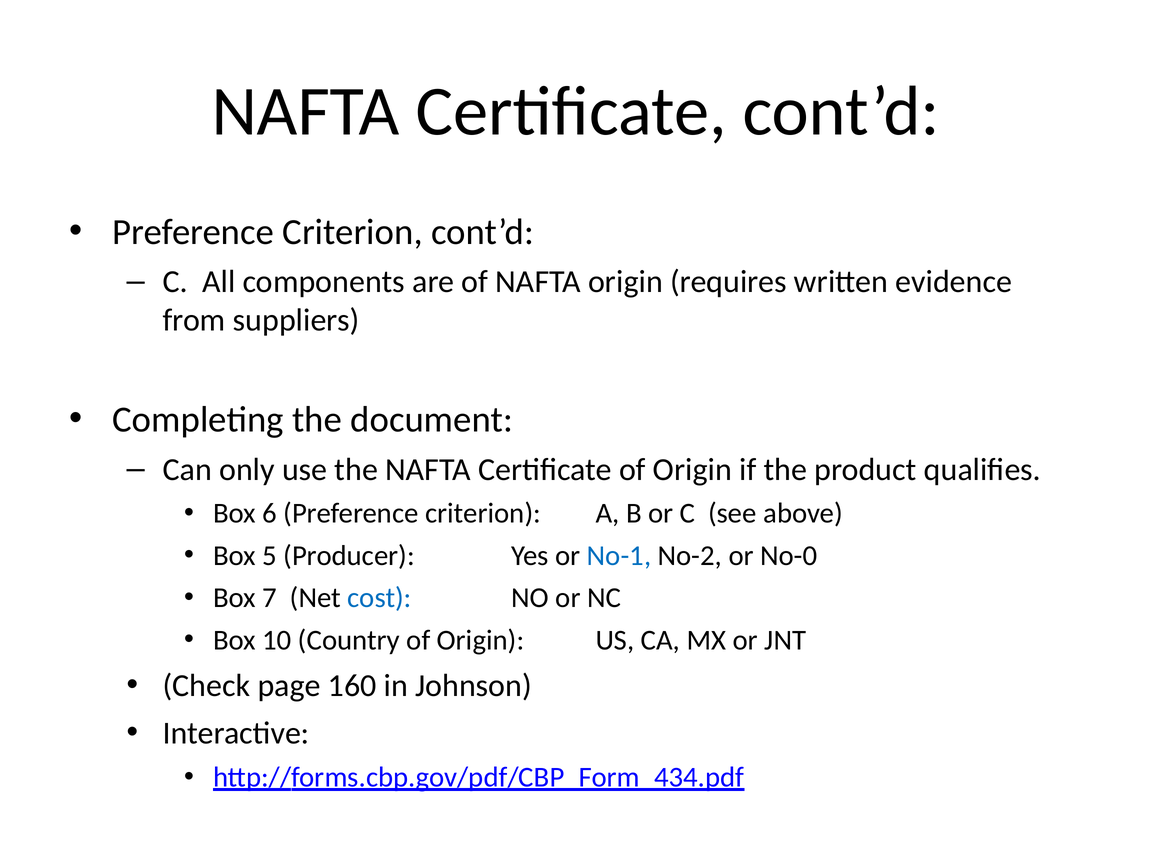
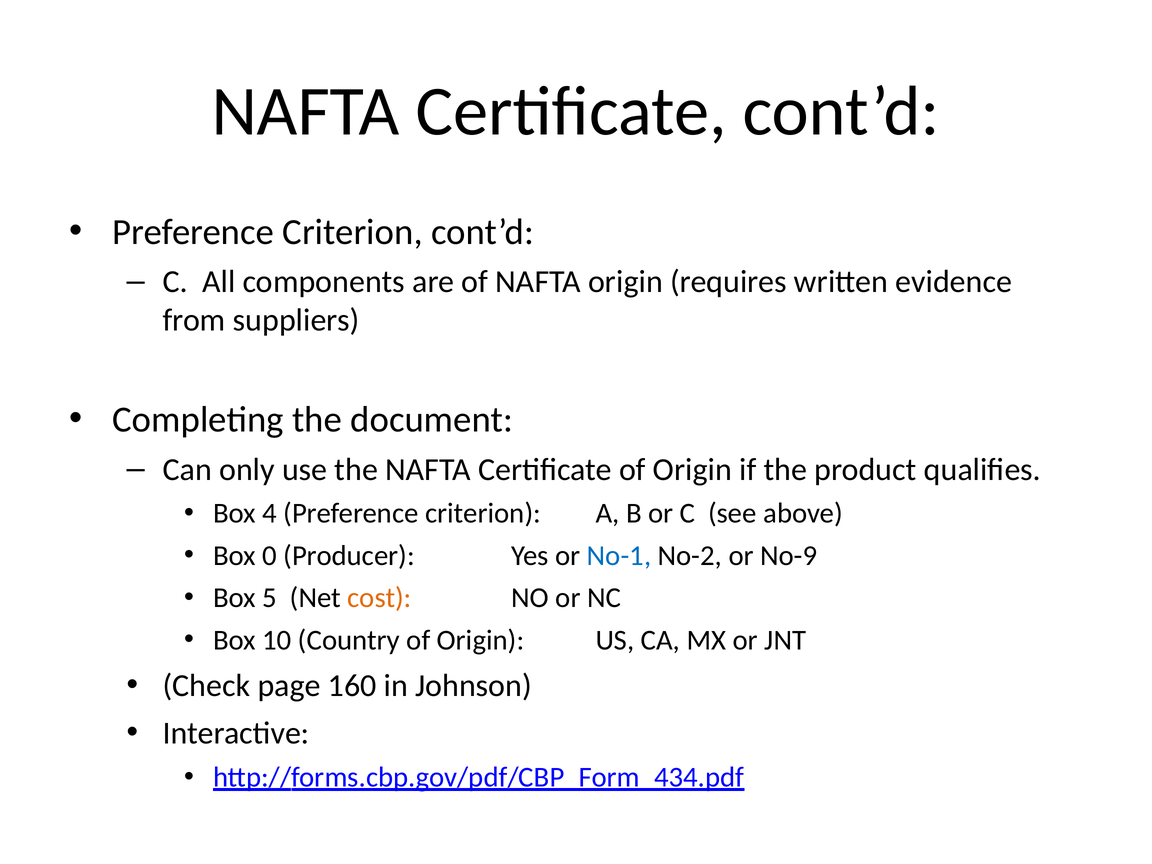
6: 6 -> 4
5: 5 -> 0
No-0: No-0 -> No-9
7: 7 -> 5
cost colour: blue -> orange
